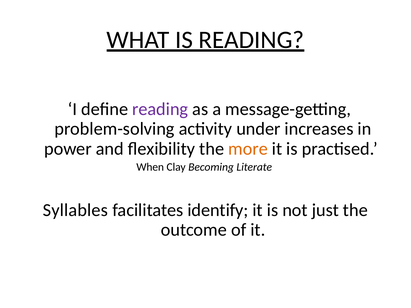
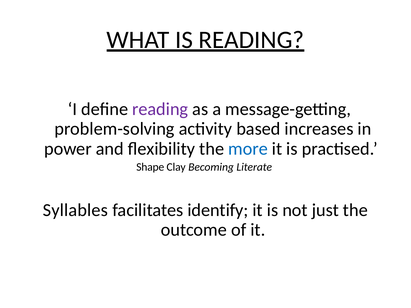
under: under -> based
more colour: orange -> blue
When: When -> Shape
